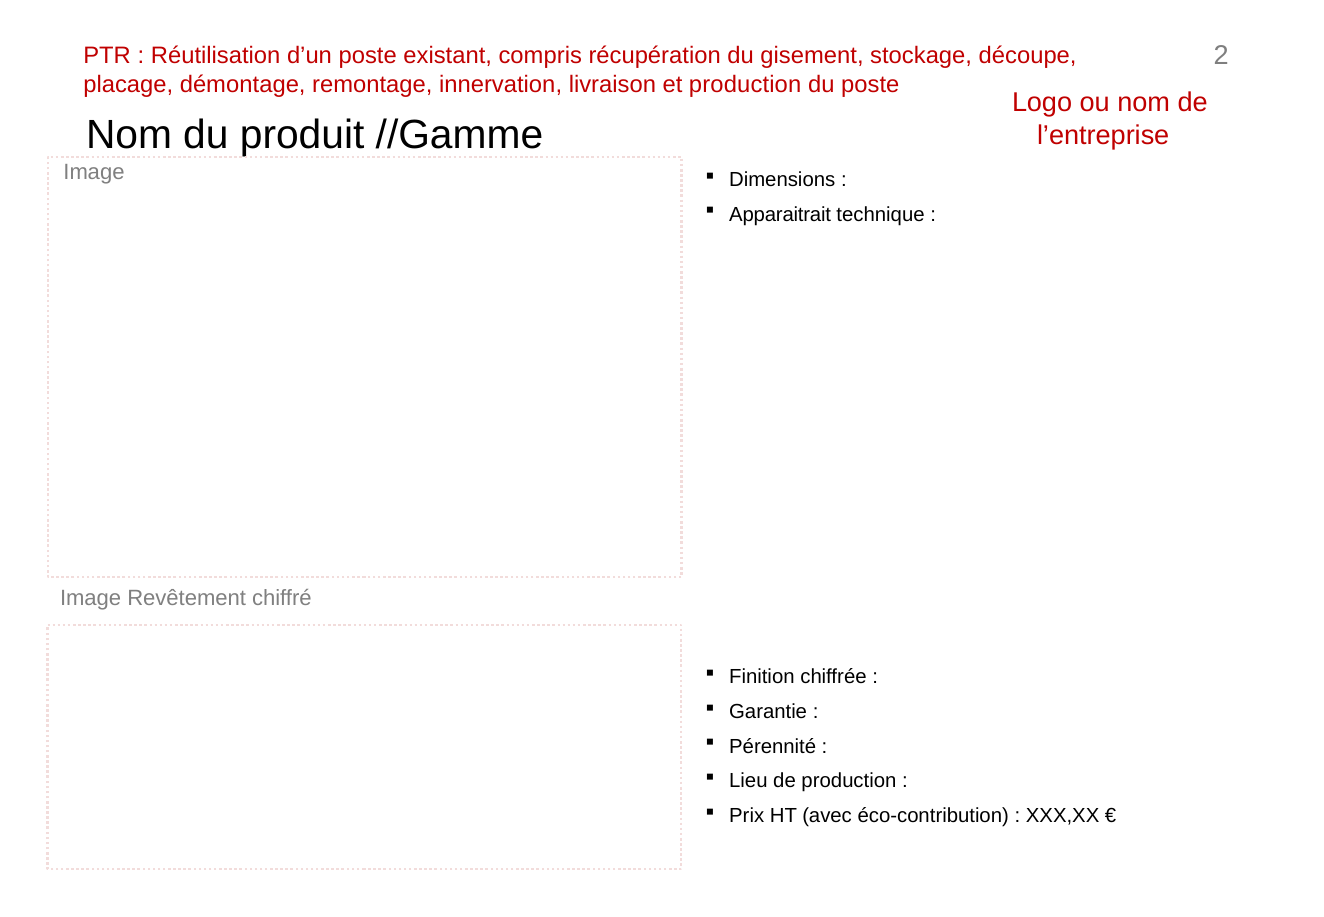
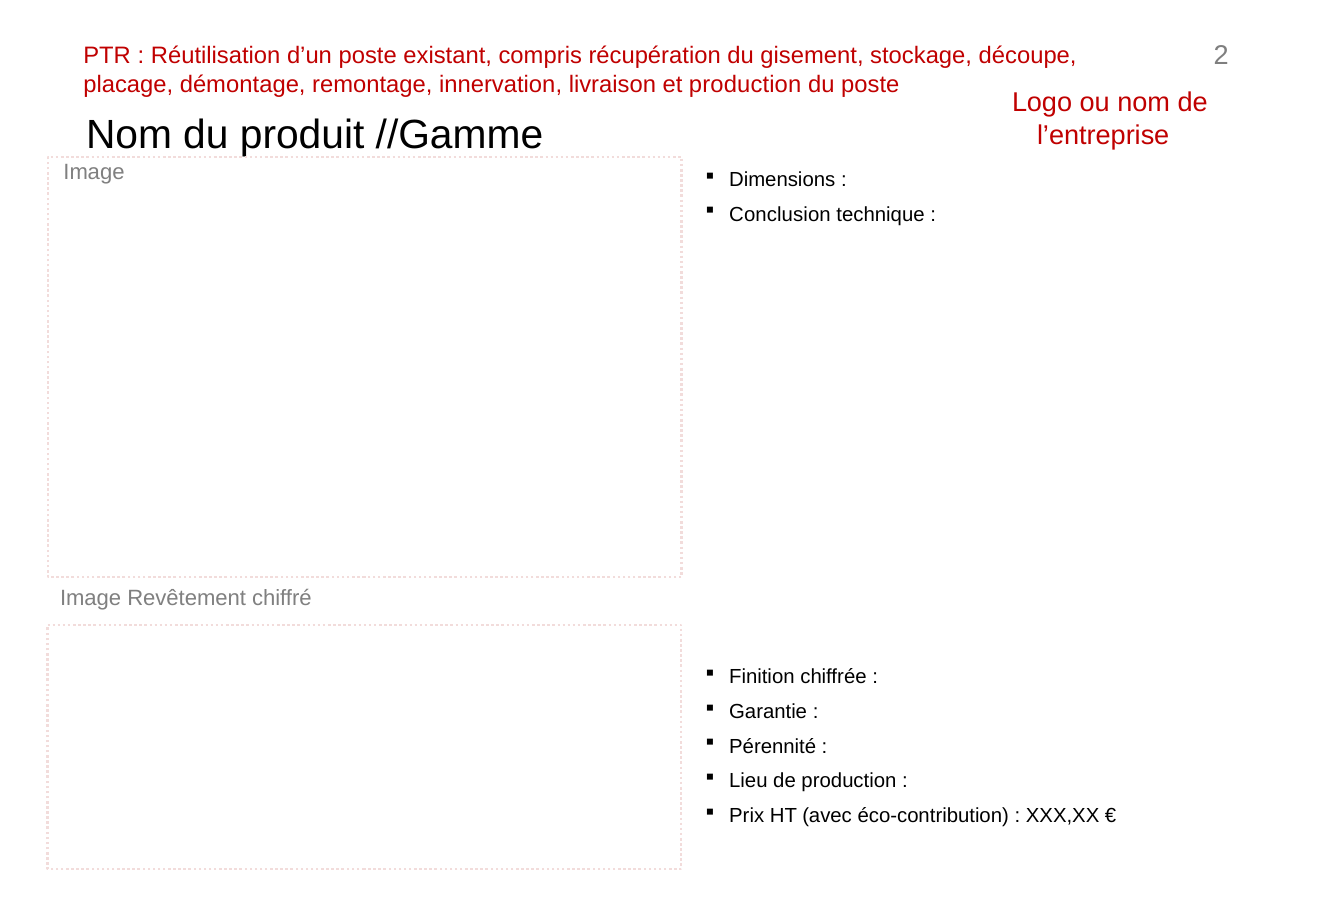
Apparaitrait: Apparaitrait -> Conclusion
